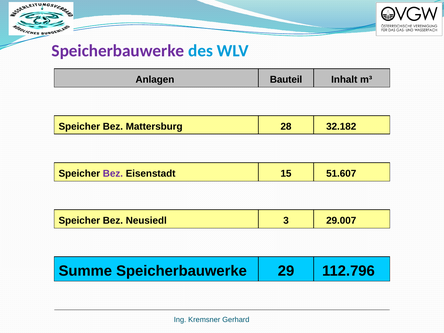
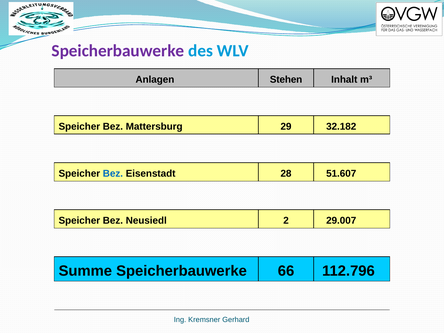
Bauteil: Bauteil -> Stehen
28: 28 -> 29
Bez at (113, 174) colour: purple -> blue
15: 15 -> 28
3: 3 -> 2
29: 29 -> 66
